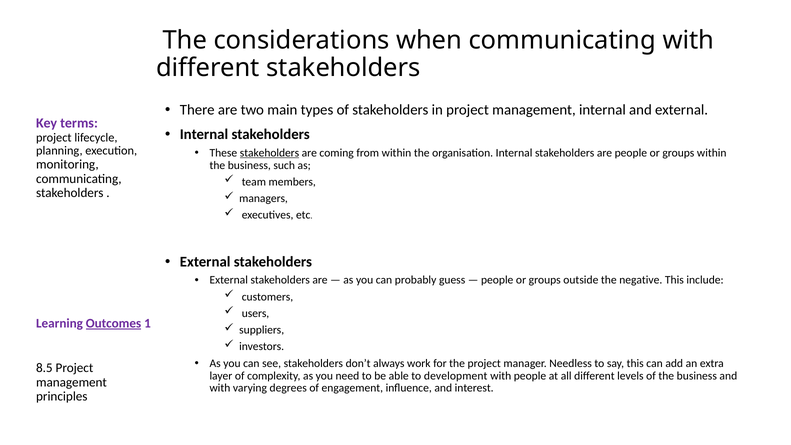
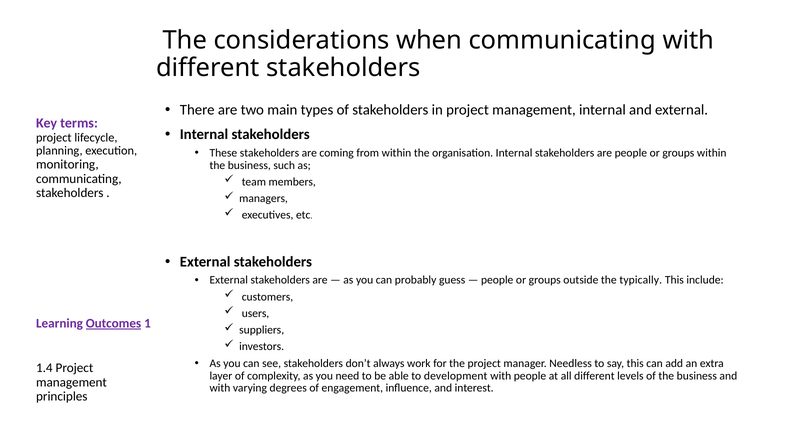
stakeholders at (270, 153) underline: present -> none
negative: negative -> typically
8.5: 8.5 -> 1.4
